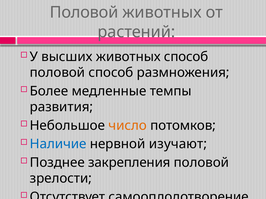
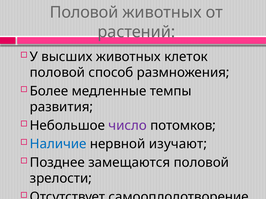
животных способ: способ -> клеток
число colour: orange -> purple
закрепления: закрепления -> замещаются
